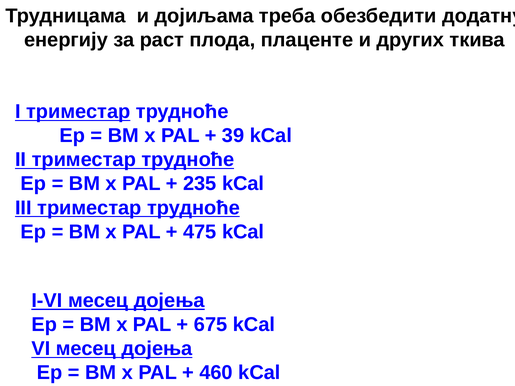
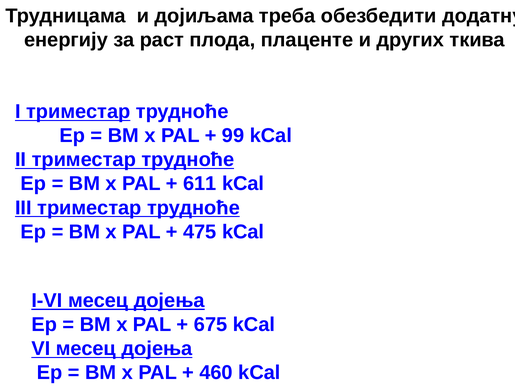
39: 39 -> 99
235: 235 -> 611
